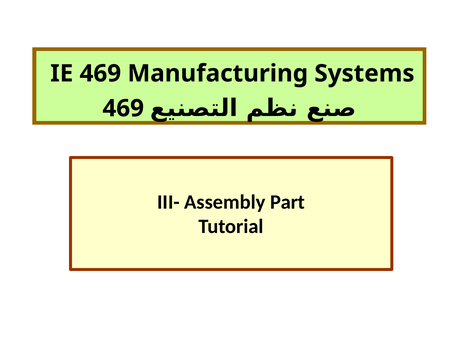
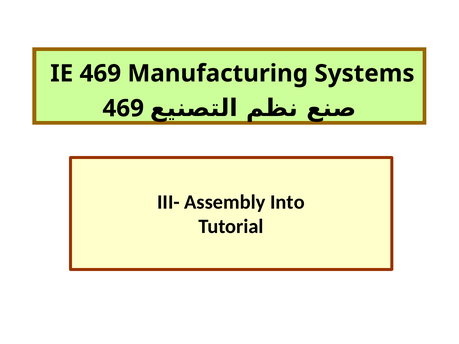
Part: Part -> Into
